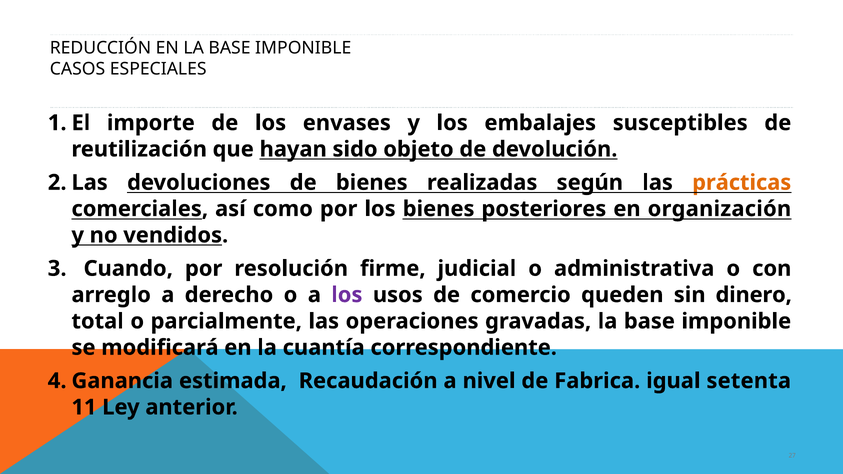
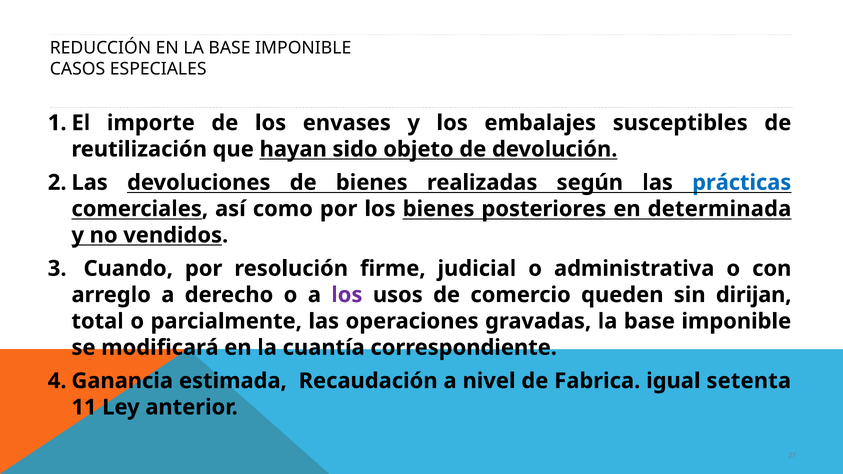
prácticas colour: orange -> blue
organización: organización -> determinada
dinero: dinero -> dirijan
